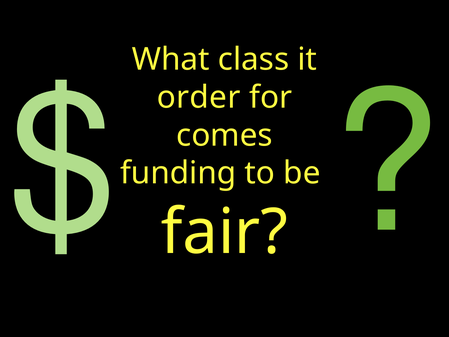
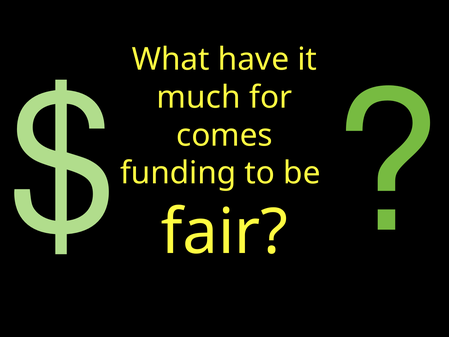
class: class -> have
order: order -> much
